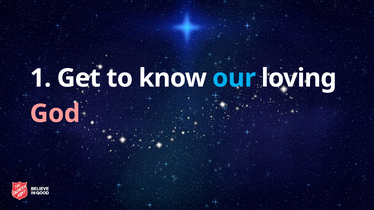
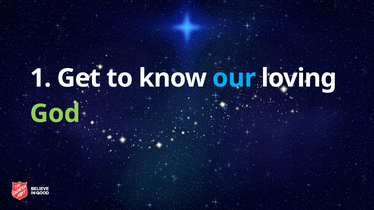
God colour: pink -> light green
